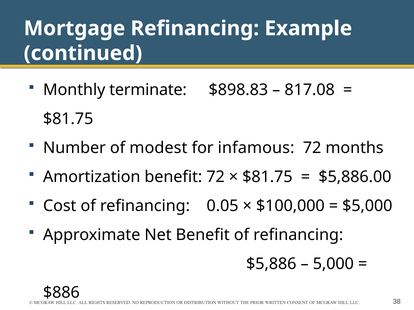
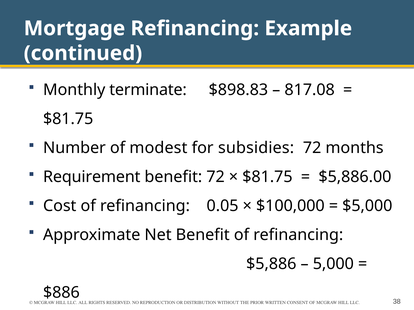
infamous: infamous -> subsidies
Amortization: Amortization -> Requirement
